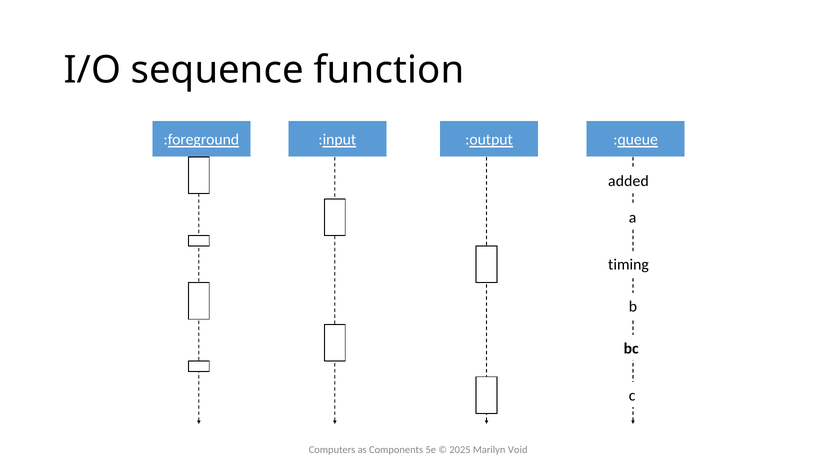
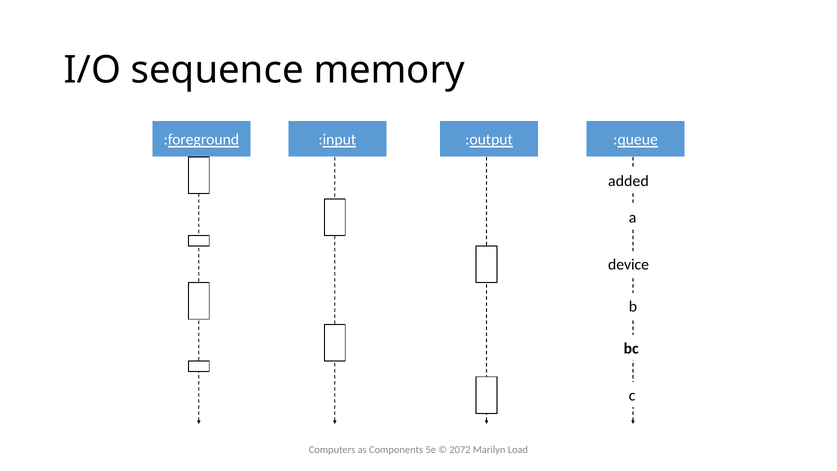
function: function -> memory
timing: timing -> device
2025: 2025 -> 2072
Void: Void -> Load
